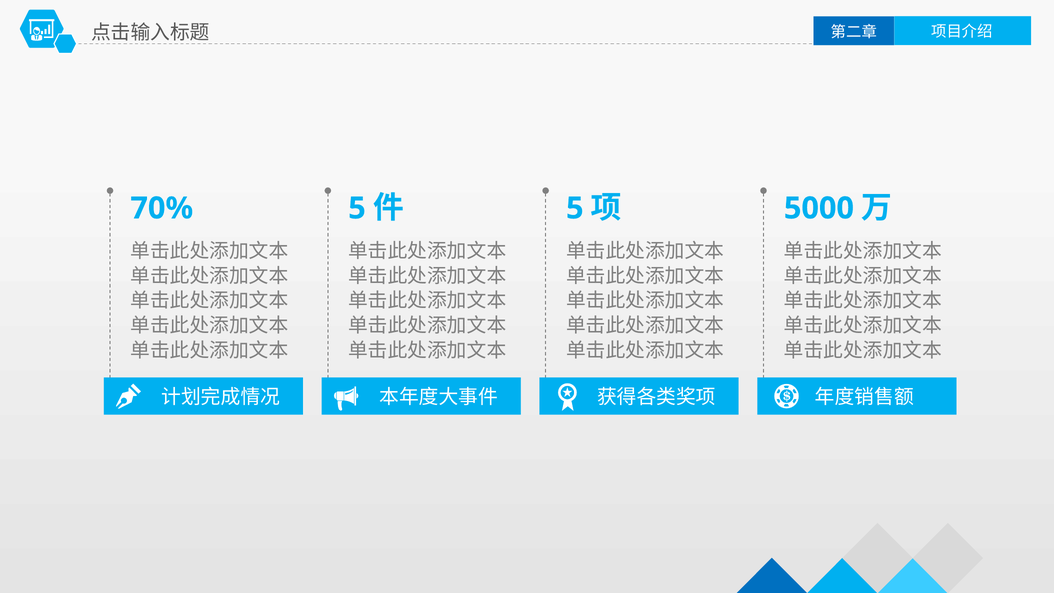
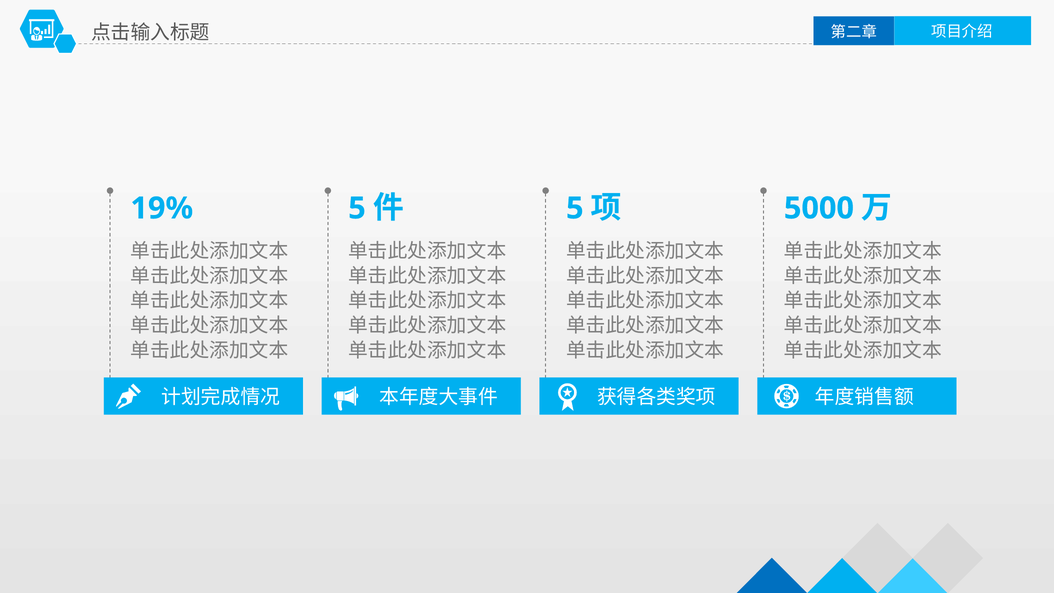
70%: 70% -> 19%
